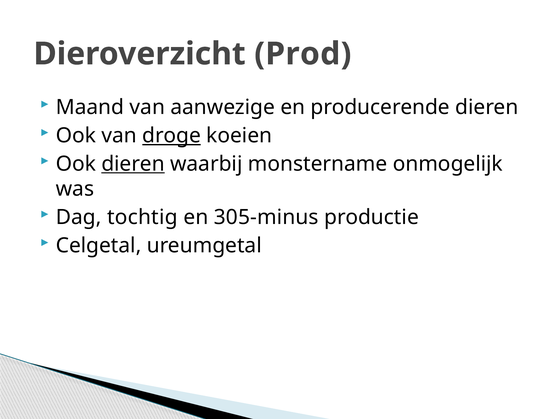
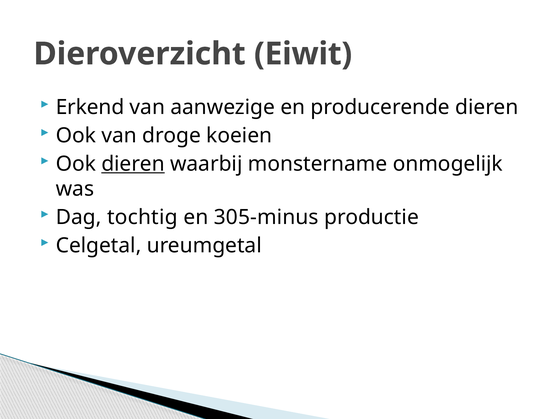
Prod: Prod -> Eiwit
Maand: Maand -> Erkend
droge underline: present -> none
